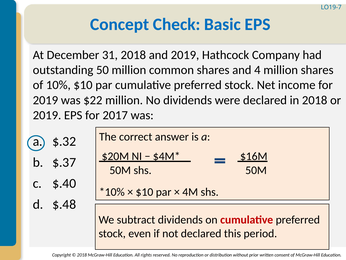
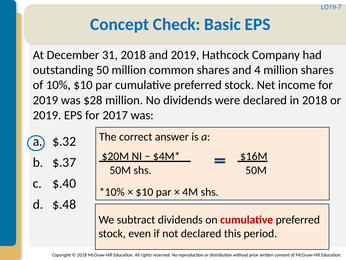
$22: $22 -> $28
